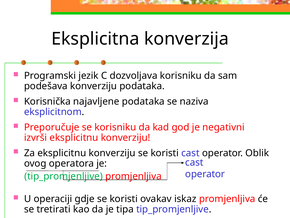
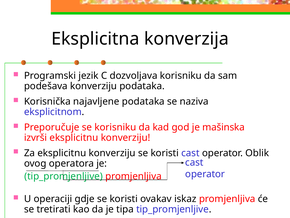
negativni: negativni -> mašinska
